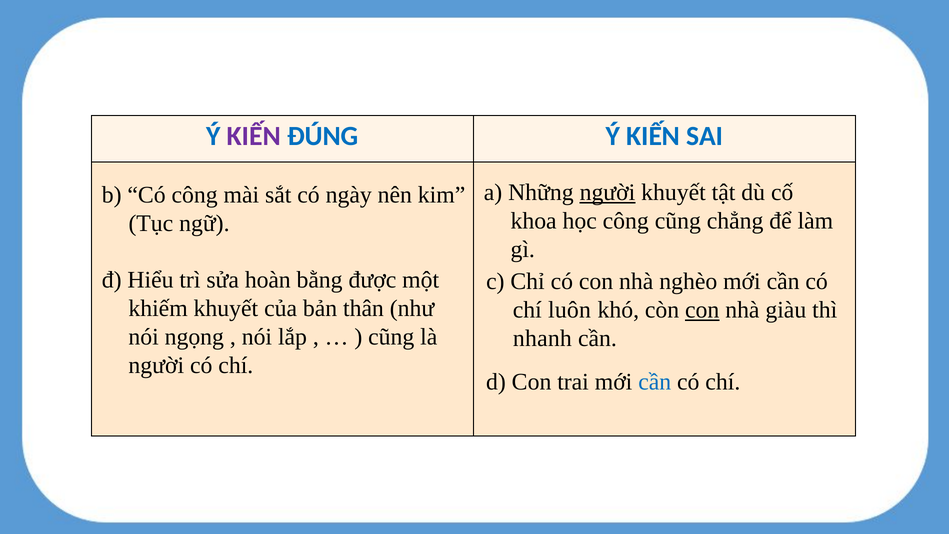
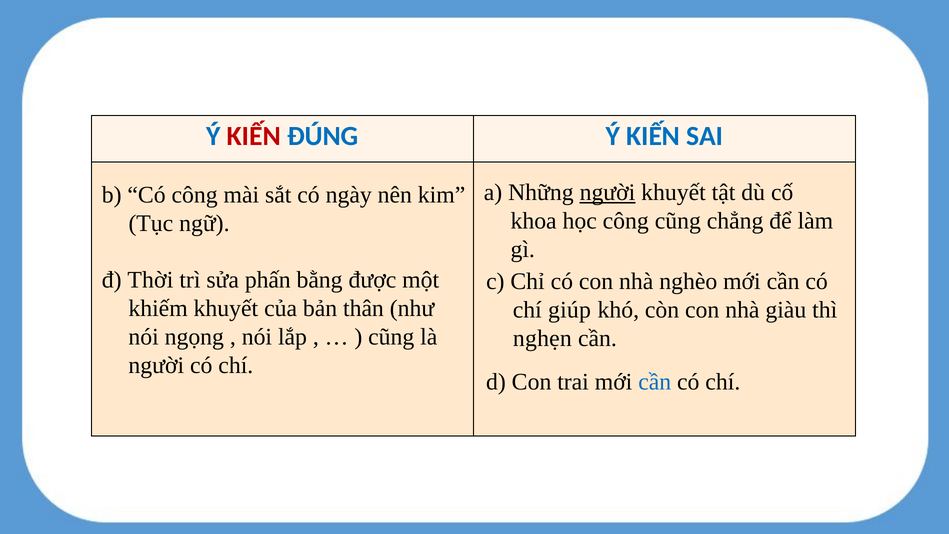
KIẾN at (254, 136) colour: purple -> red
Hiểu: Hiểu -> Thời
hoàn: hoàn -> phấn
luôn: luôn -> giúp
con at (702, 310) underline: present -> none
nhanh: nhanh -> nghẹn
